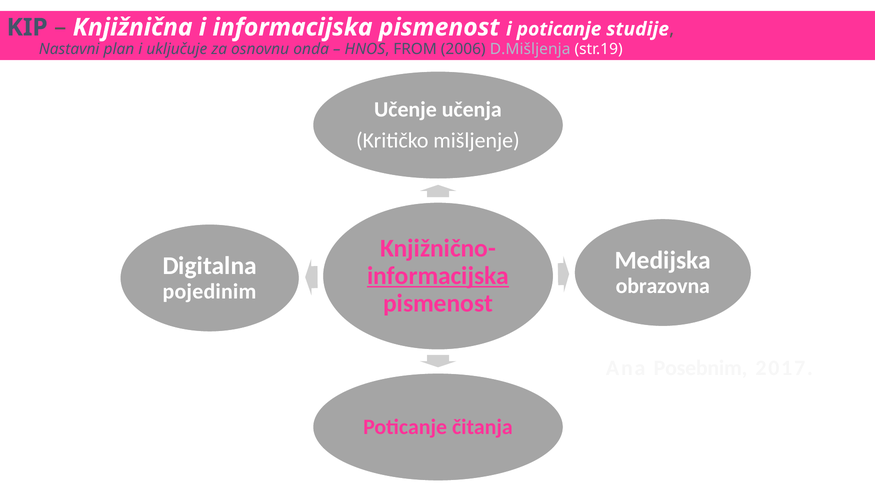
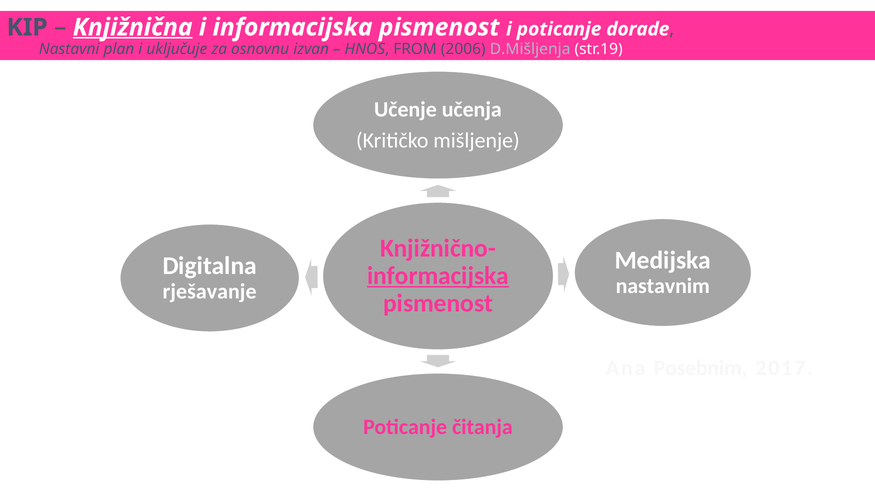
Knjižnična underline: none -> present
studije: studije -> dorade
onda: onda -> izvan
obrazovna: obrazovna -> nastavnim
pojedinim: pojedinim -> rješavanje
